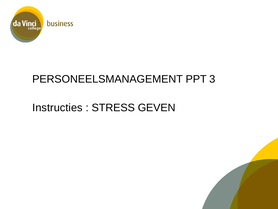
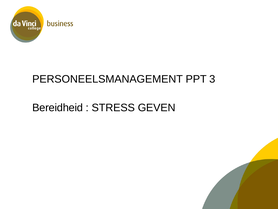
Instructies: Instructies -> Bereidheid
